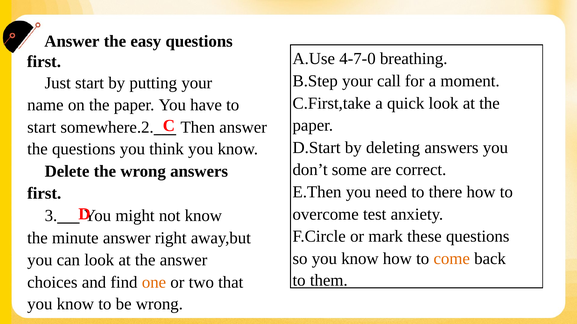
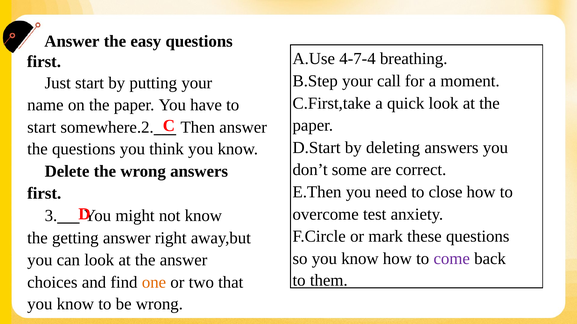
4-7-0: 4-7-0 -> 4-7-4
there: there -> close
minute: minute -> getting
come colour: orange -> purple
